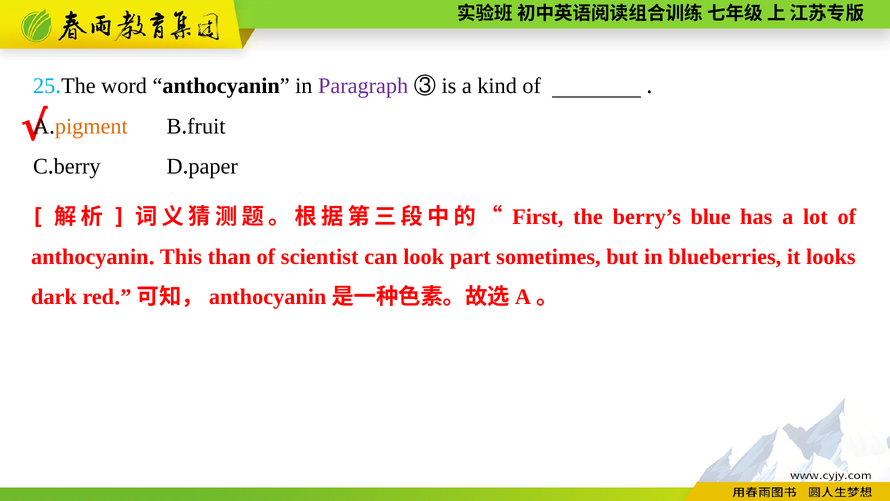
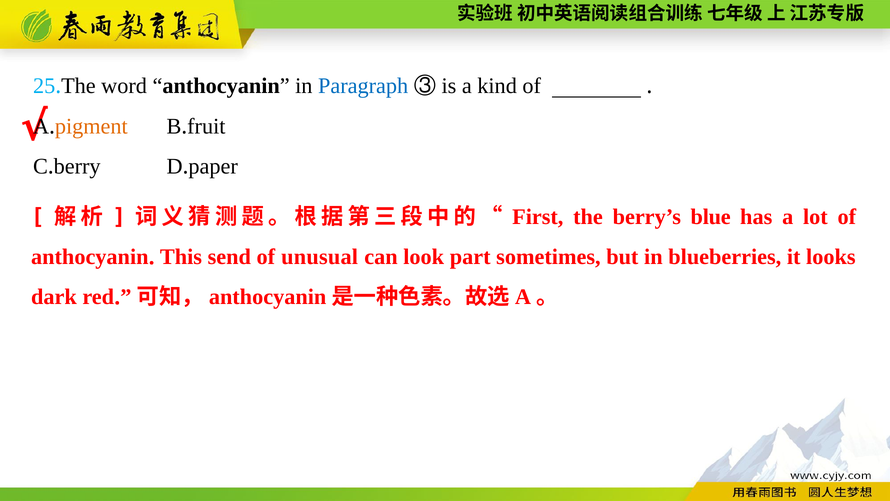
Paragraph colour: purple -> blue
than: than -> send
scientist: scientist -> unusual
